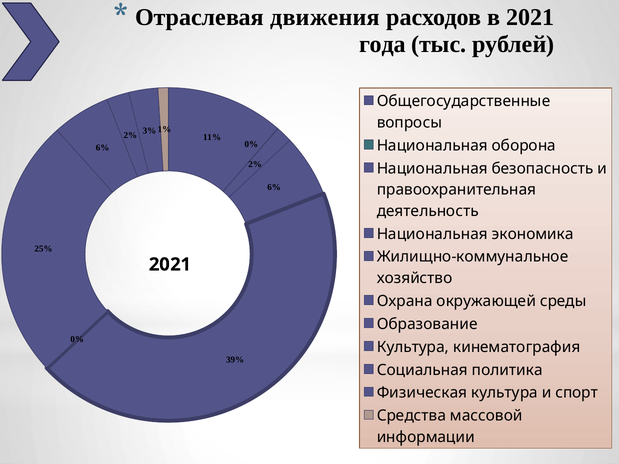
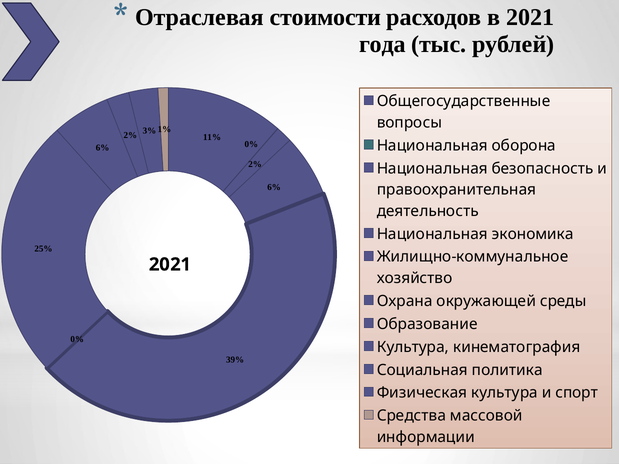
движения: движения -> стоимости
